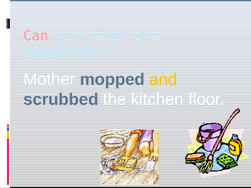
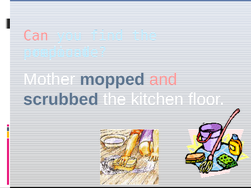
and colour: yellow -> pink
